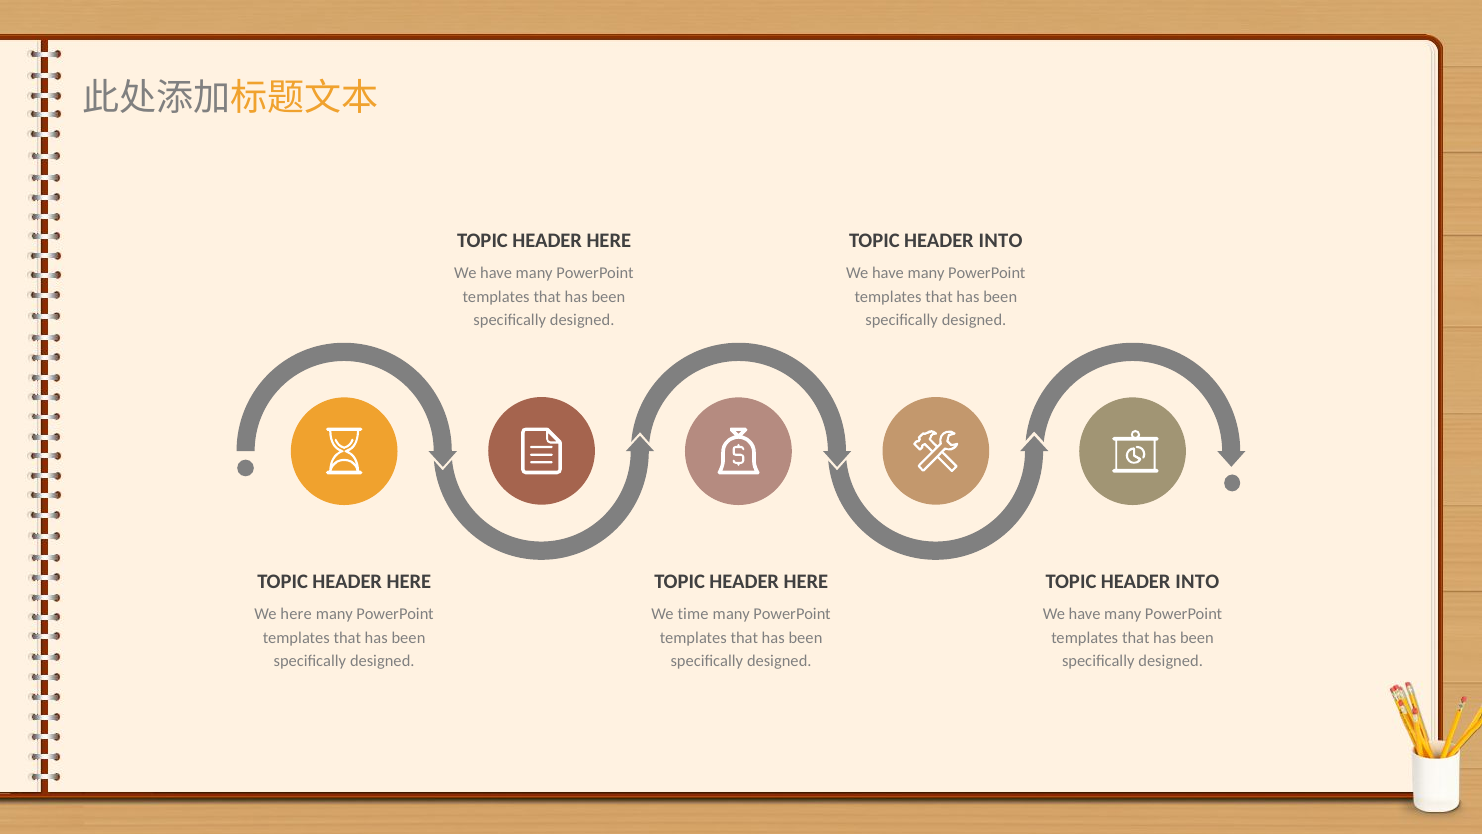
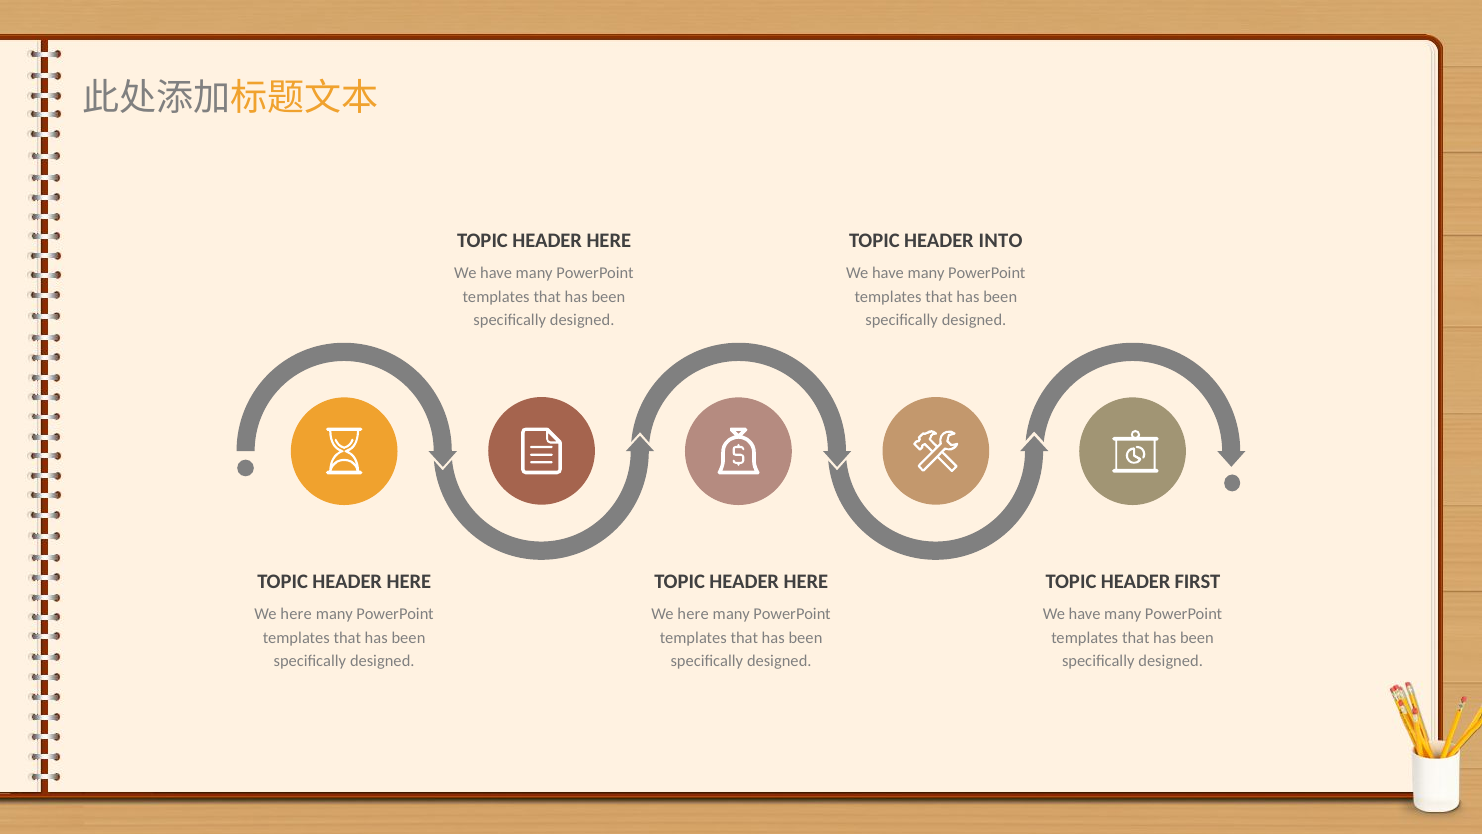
INTO at (1197, 582): INTO -> FIRST
time at (693, 614): time -> here
